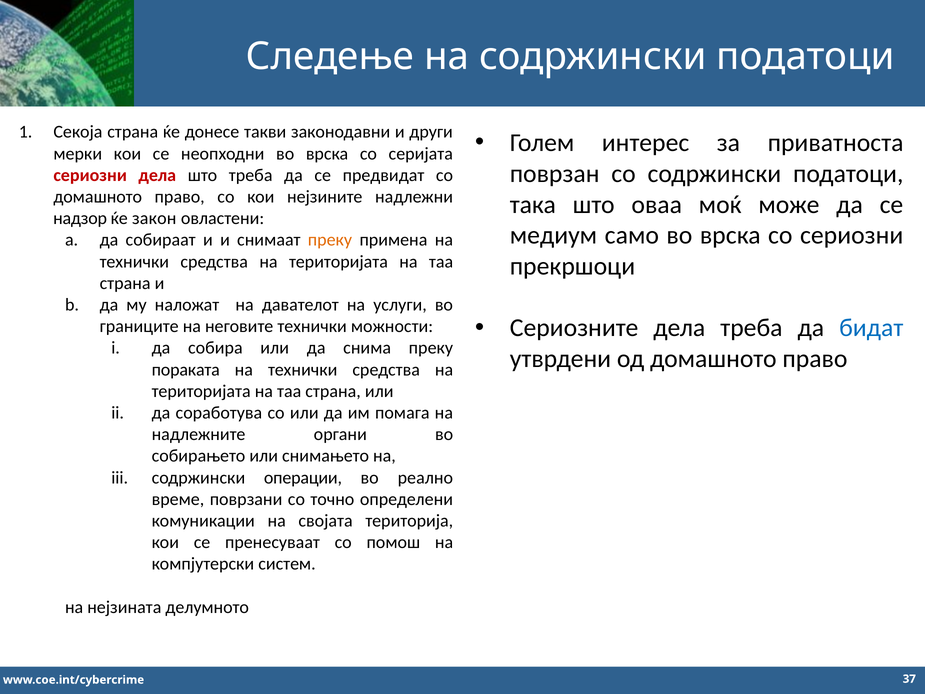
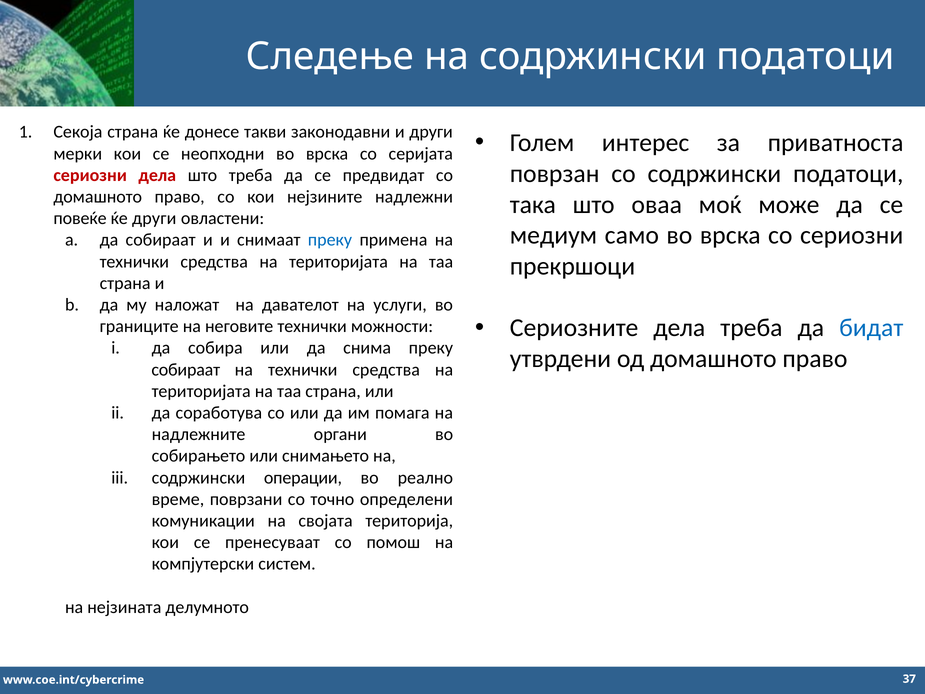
надзор: надзор -> повеќе
ќе закон: закон -> други
преку at (330, 240) colour: orange -> blue
пораката at (186, 369): пораката -> собираат
